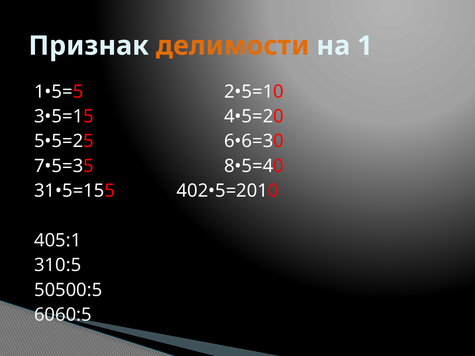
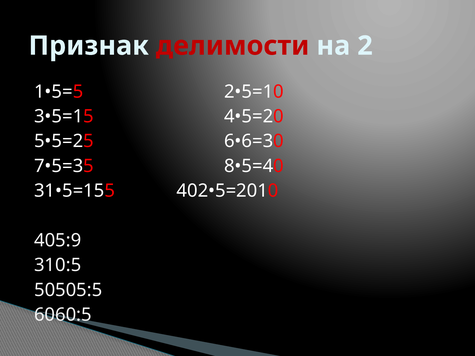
делимости colour: orange -> red
1: 1 -> 2
405:1: 405:1 -> 405:9
50500:5: 50500:5 -> 50505:5
